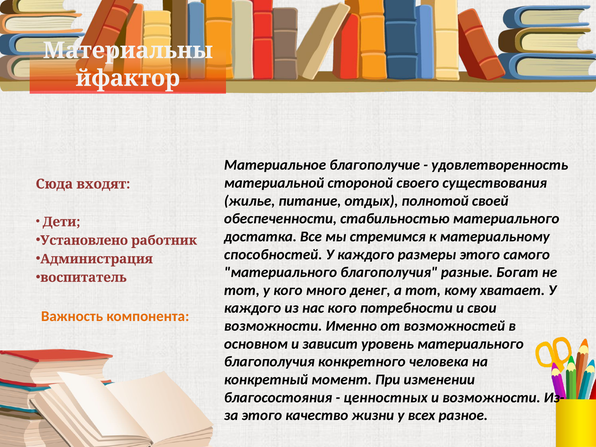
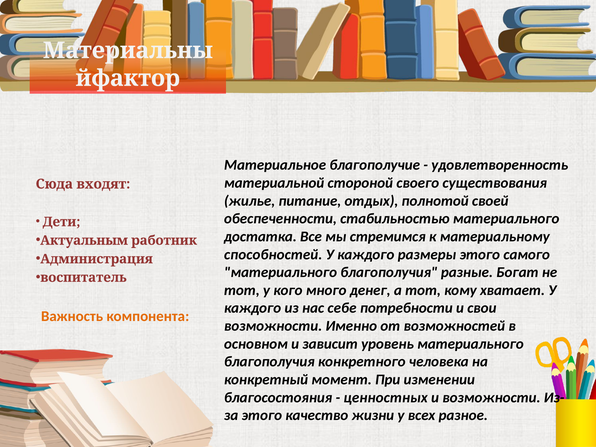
Установлено: Установлено -> Актуальным
нас кого: кого -> себе
